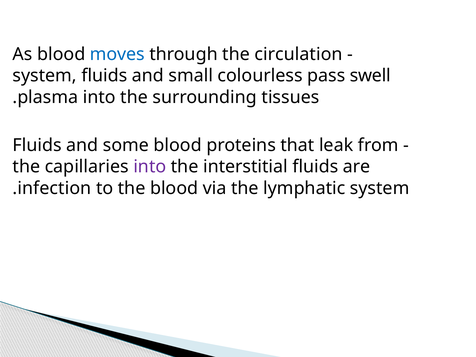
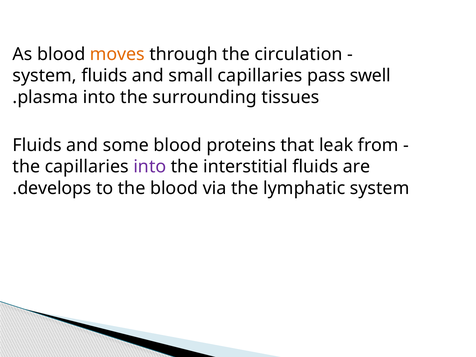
moves colour: blue -> orange
small colourless: colourless -> capillaries
infection: infection -> develops
